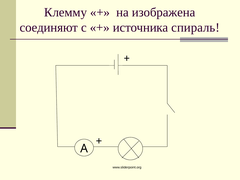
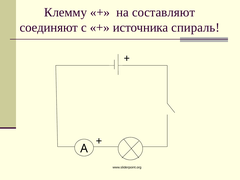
изображена: изображена -> составляют
